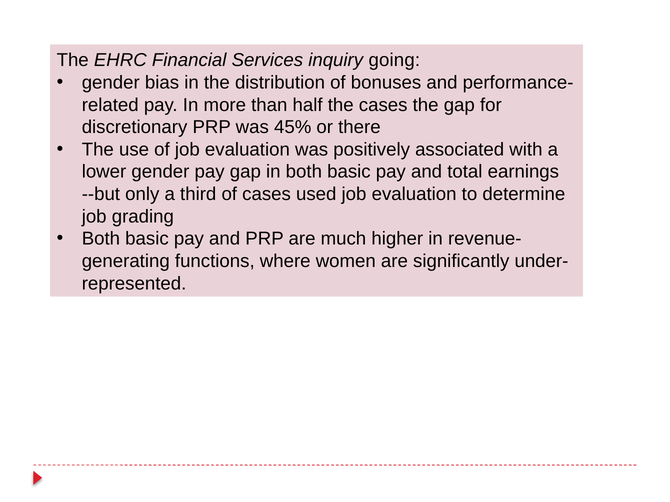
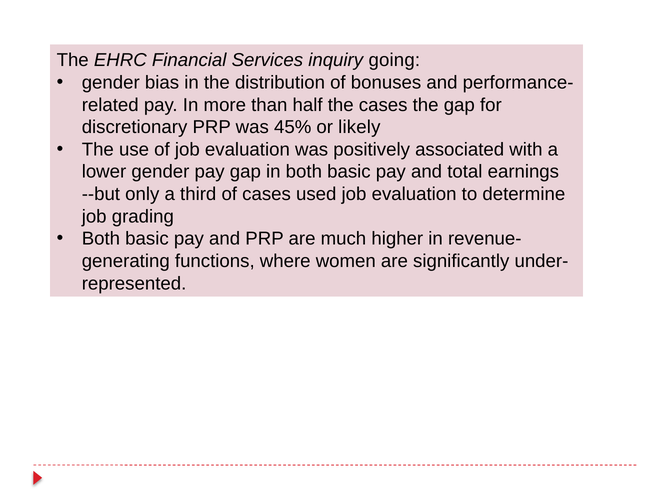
there: there -> likely
